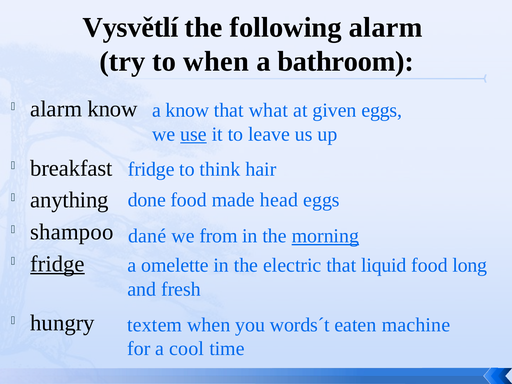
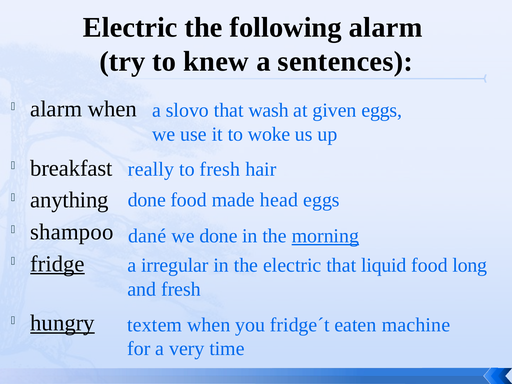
Vysvětlí at (130, 27): Vysvětlí -> Electric
to when: when -> knew
bathroom: bathroom -> sentences
a know: know -> slovo
what: what -> wash
alarm know: know -> when
use underline: present -> none
leave: leave -> woke
fridge at (151, 169): fridge -> really
to think: think -> fresh
we from: from -> done
omelette: omelette -> irregular
words´t: words´t -> fridge´t
hungry underline: none -> present
cool: cool -> very
